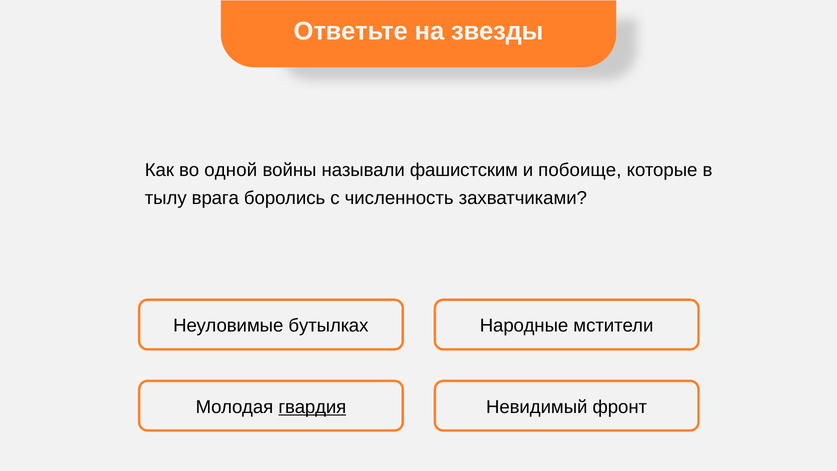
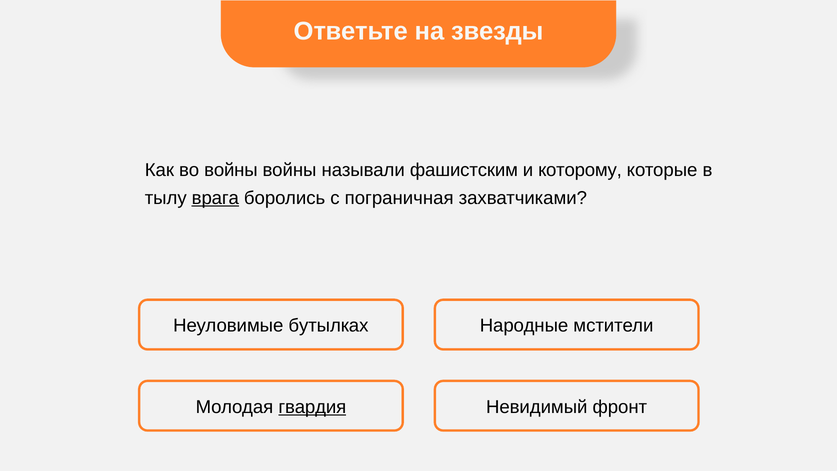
во одной: одной -> войны
побоище: побоище -> которому
врага underline: none -> present
численность: численность -> пограничная
